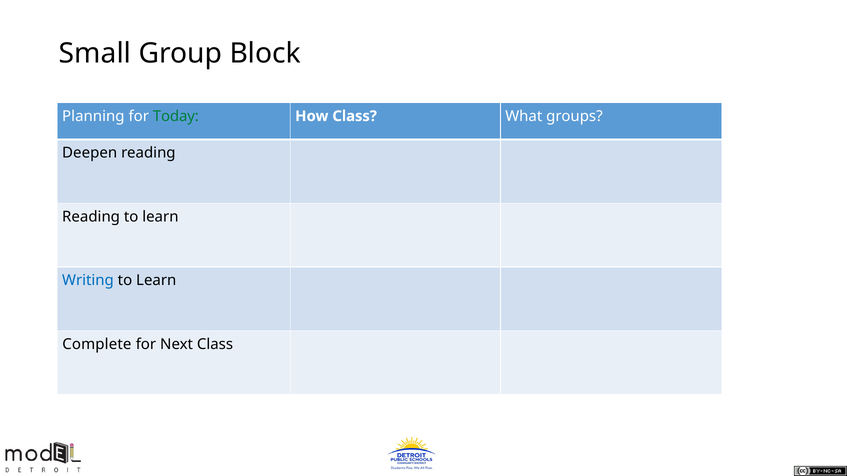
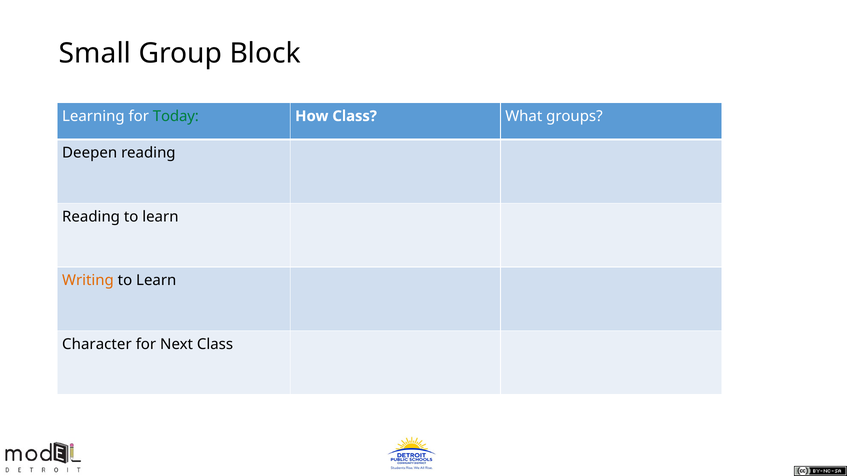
Planning: Planning -> Learning
Writing colour: blue -> orange
Complete: Complete -> Character
